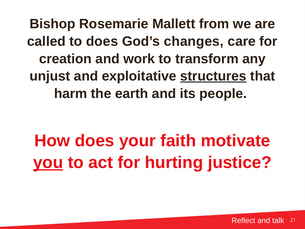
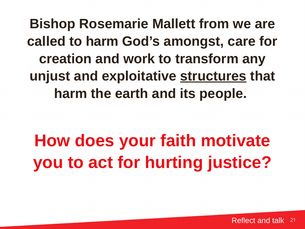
to does: does -> harm
changes: changes -> amongst
you underline: present -> none
